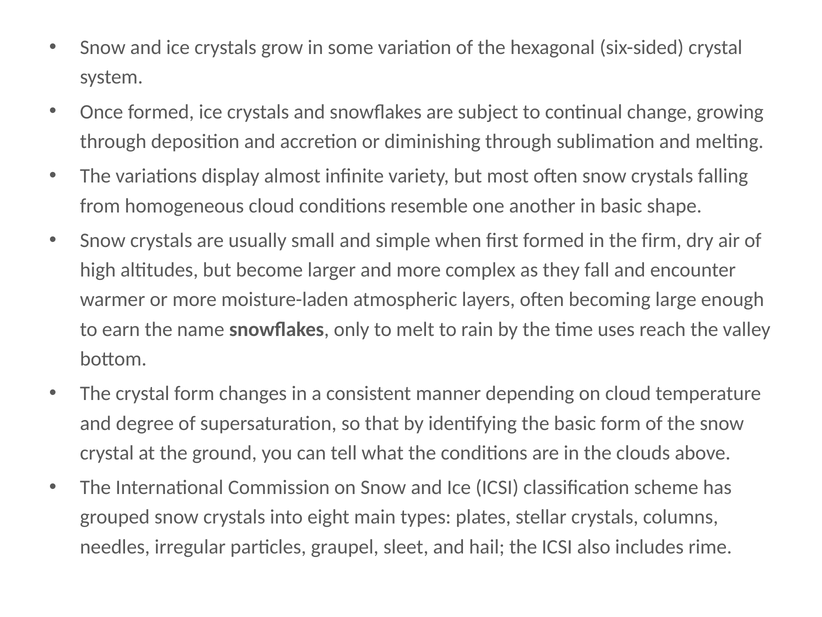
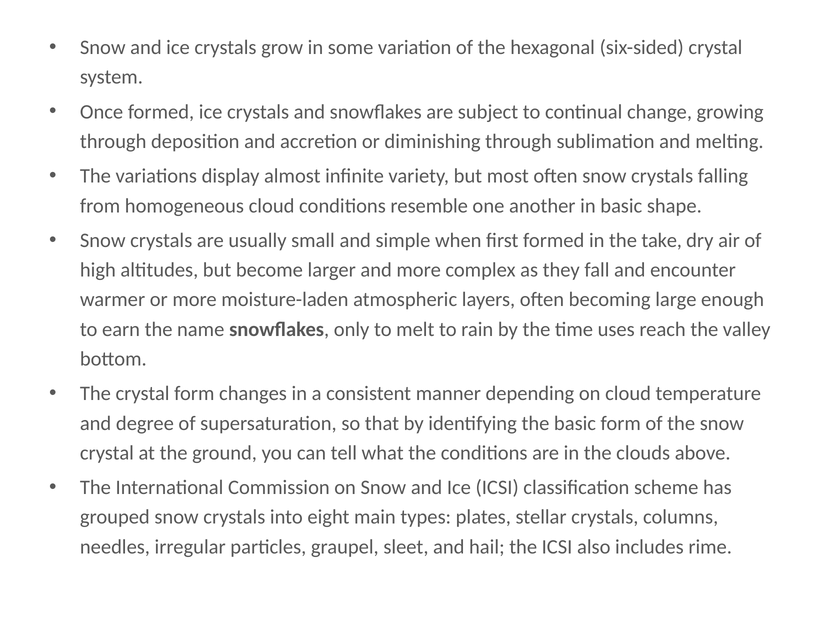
firm: firm -> take
